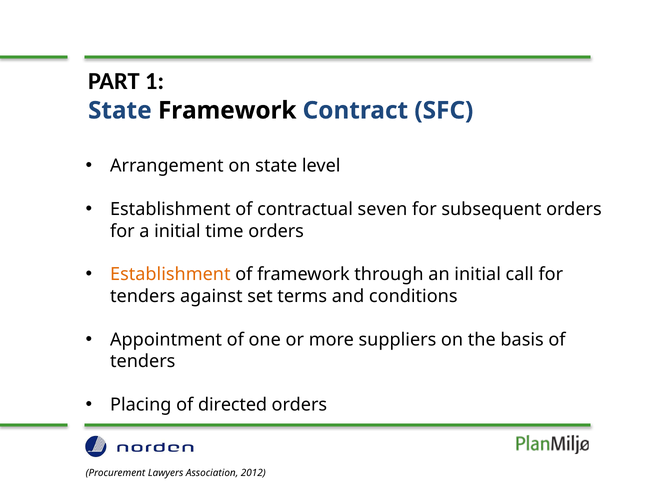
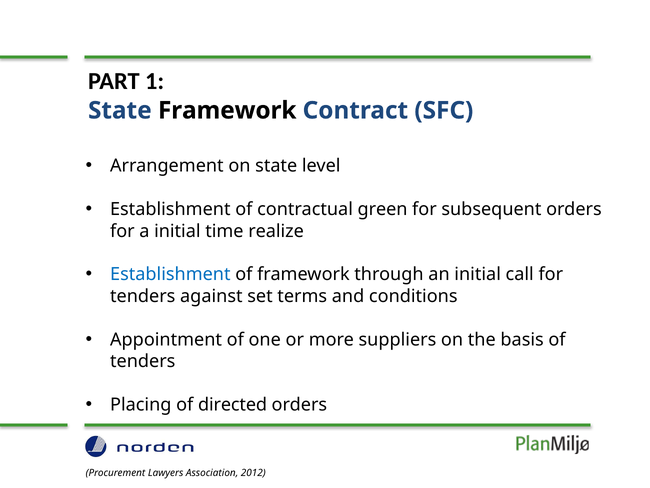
seven: seven -> green
time orders: orders -> realize
Establishment at (170, 274) colour: orange -> blue
